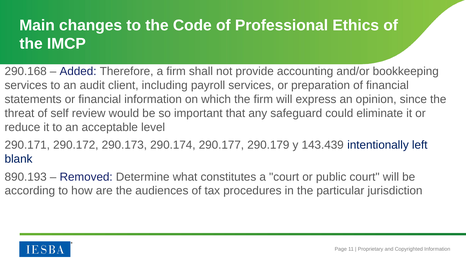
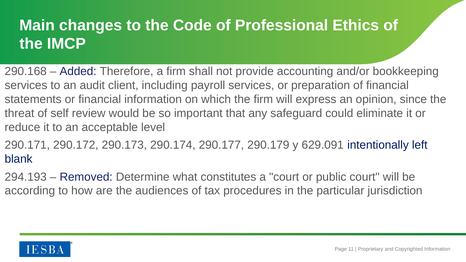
143.439: 143.439 -> 629.091
890.193: 890.193 -> 294.193
